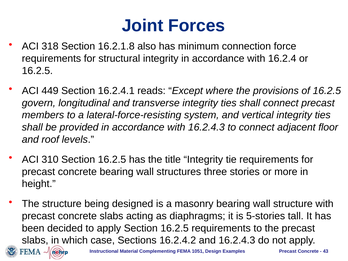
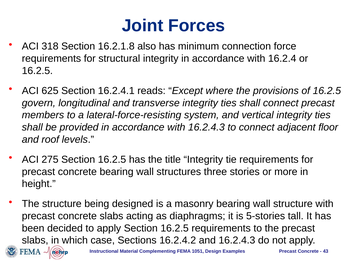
449: 449 -> 625
310: 310 -> 275
